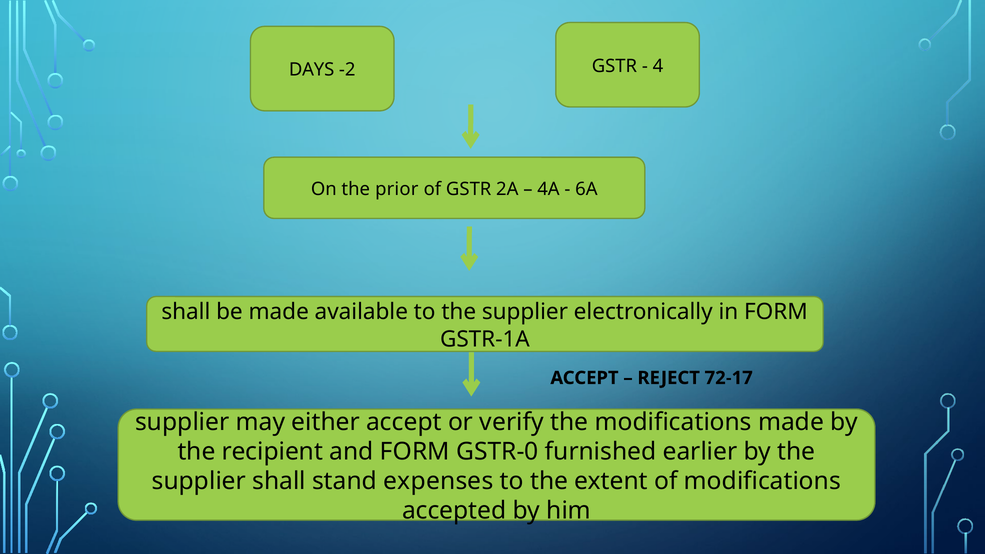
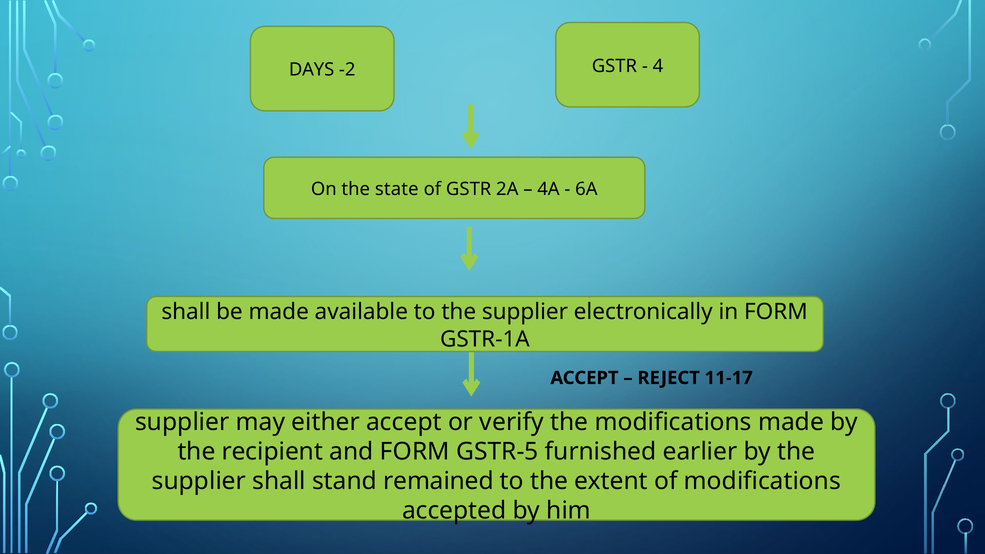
prior: prior -> state
72-17: 72-17 -> 11-17
GSTR-0: GSTR-0 -> GSTR-5
expenses: expenses -> remained
